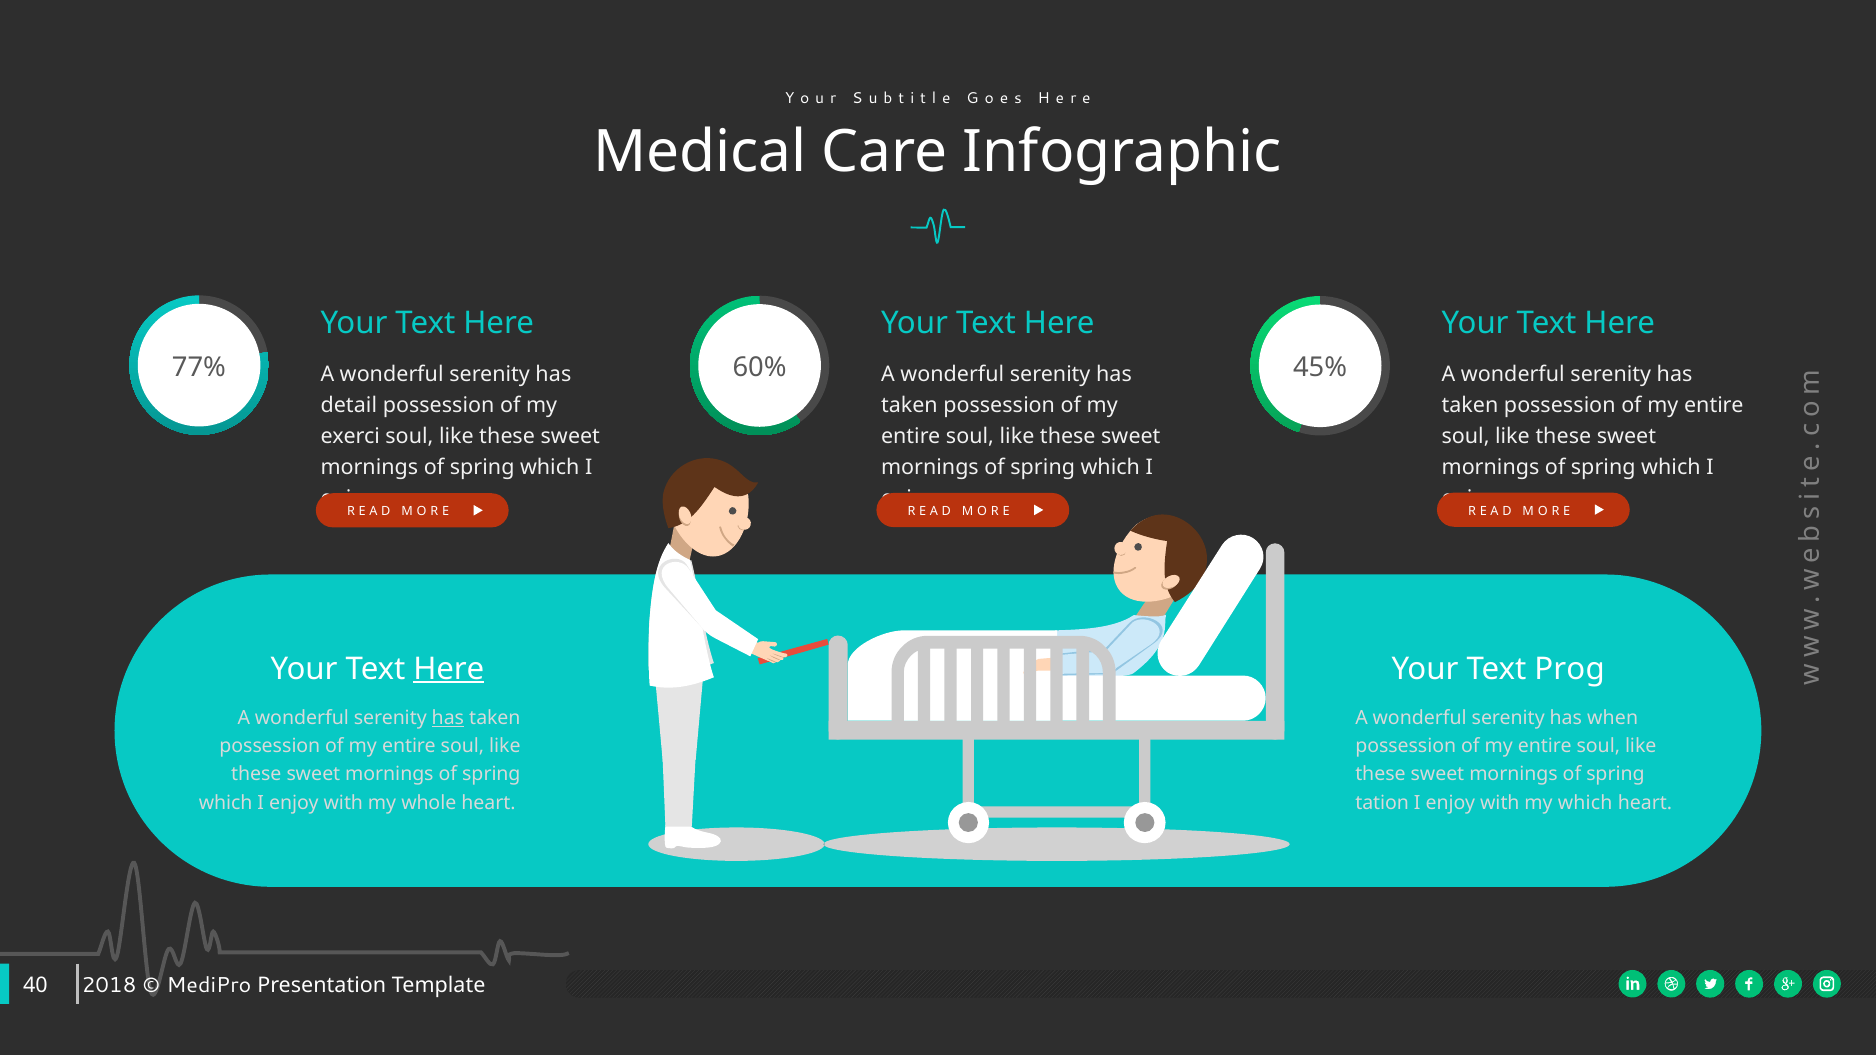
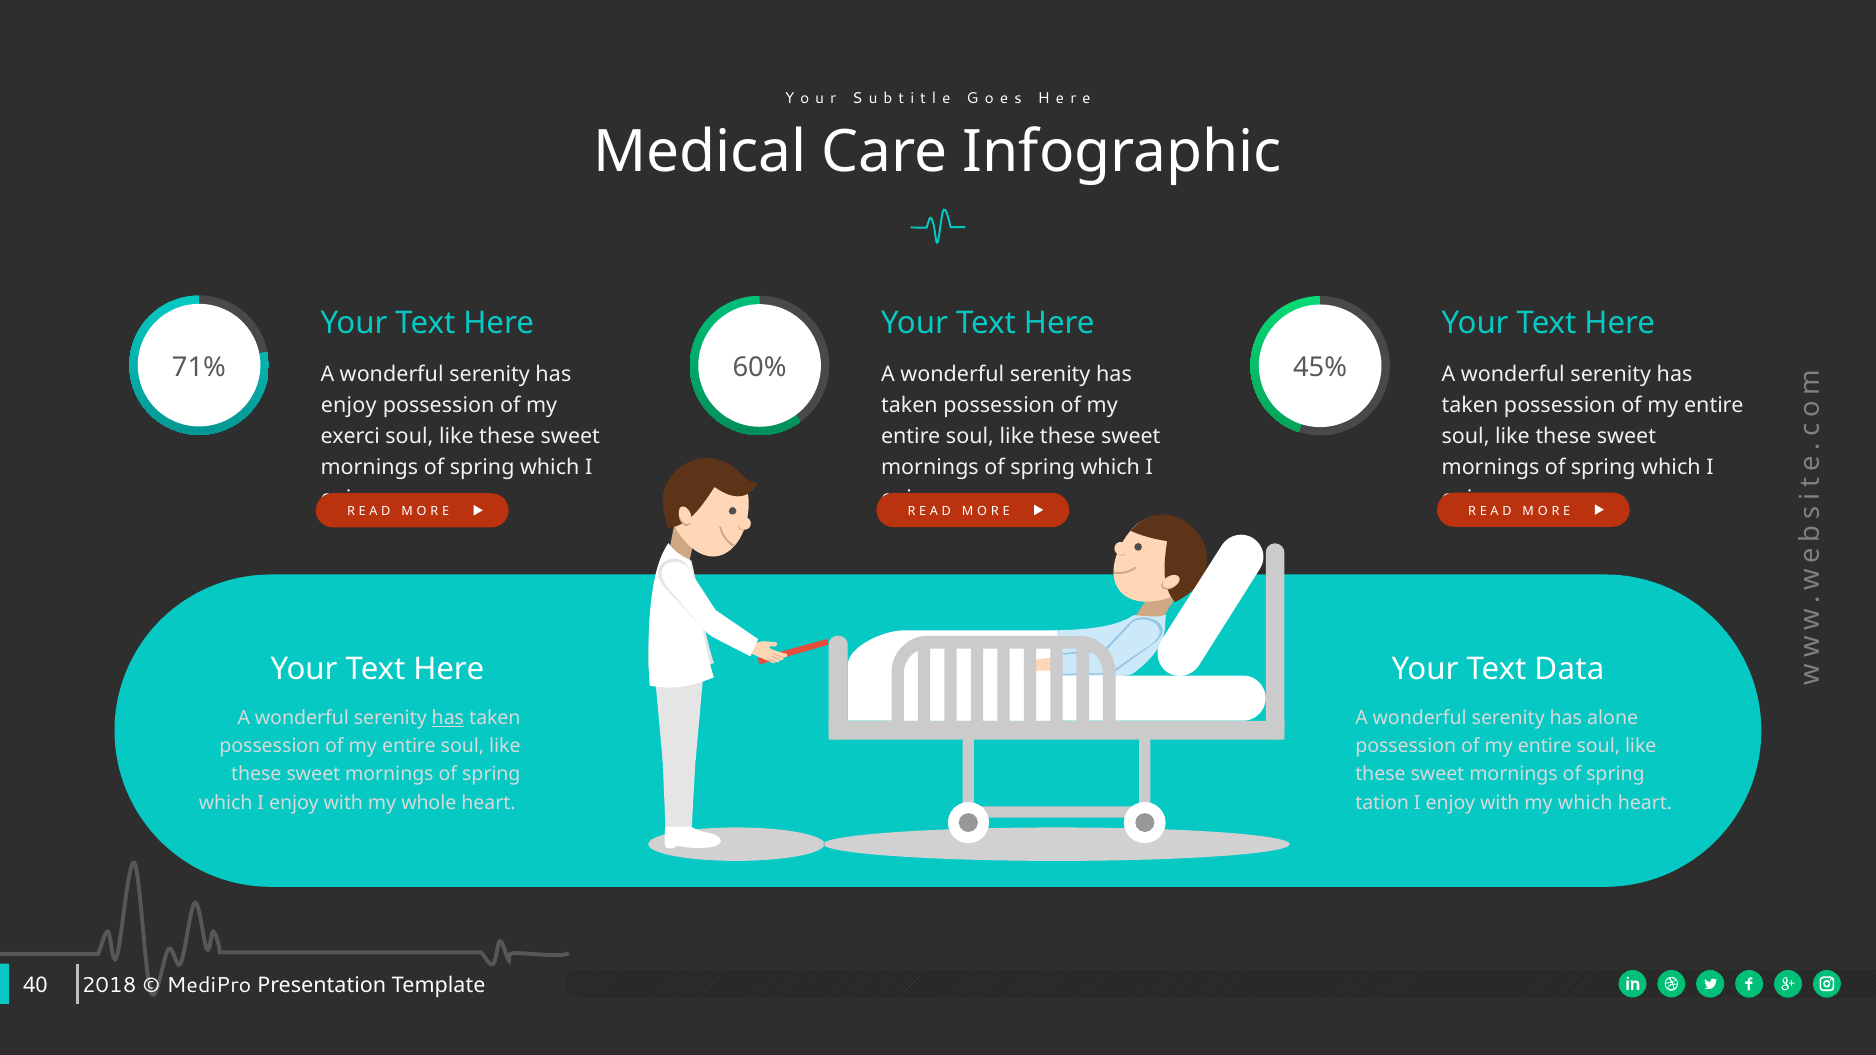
77%: 77% -> 71%
detail at (349, 405): detail -> enjoy
Here at (449, 669) underline: present -> none
Prog: Prog -> Data
when: when -> alone
